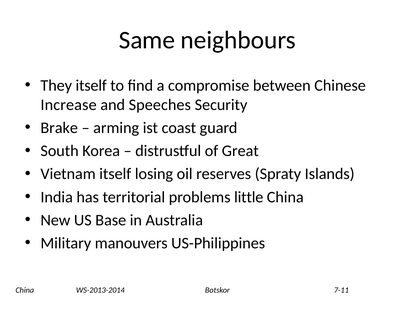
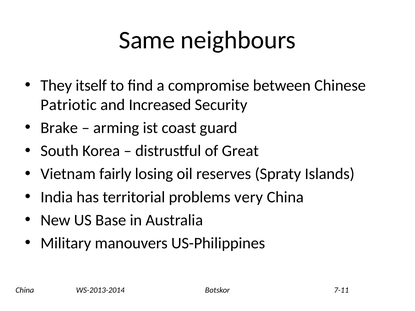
Increase: Increase -> Patriotic
Speeches: Speeches -> Increased
Vietnam itself: itself -> fairly
little: little -> very
